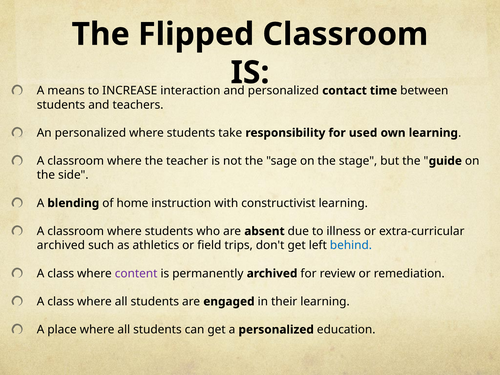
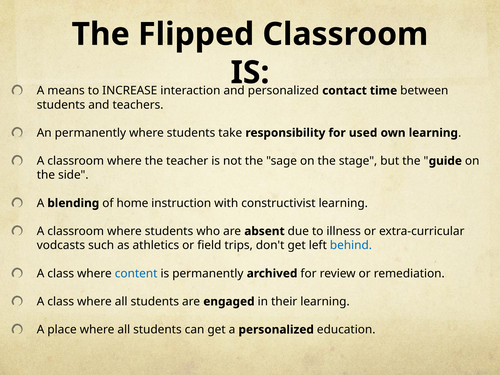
An personalized: personalized -> permanently
archived at (61, 245): archived -> vodcasts
content colour: purple -> blue
